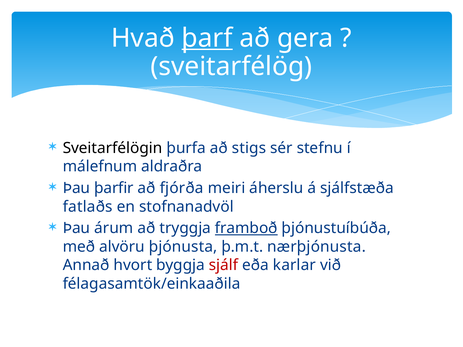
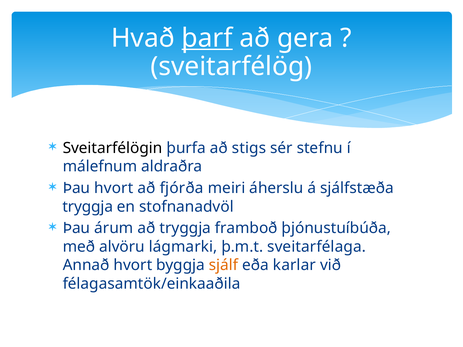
Þau þarfir: þarfir -> hvort
fatlaðs at (88, 207): fatlaðs -> tryggja
framboð underline: present -> none
þjónusta: þjónusta -> lágmarki
nærþjónusta: nærþjónusta -> sveitarfélaga
sjálf colour: red -> orange
